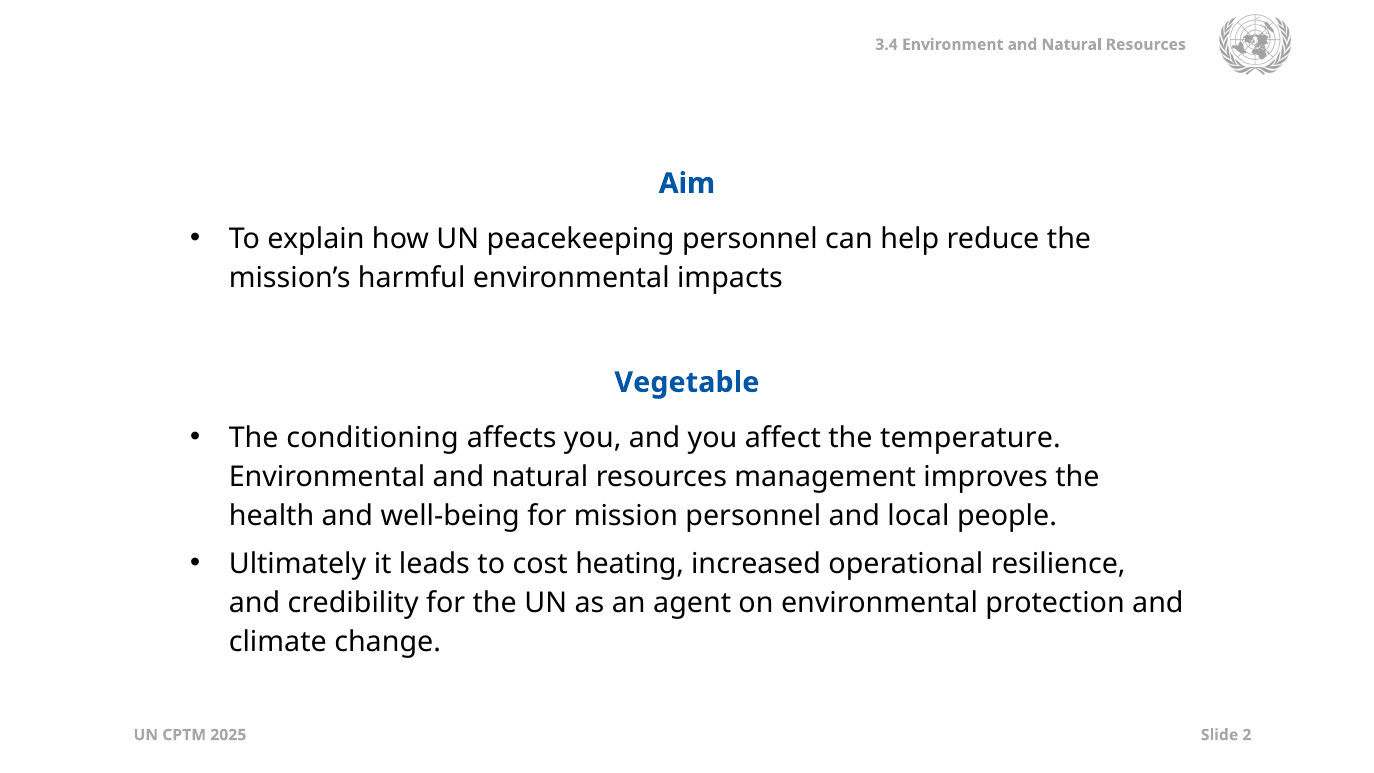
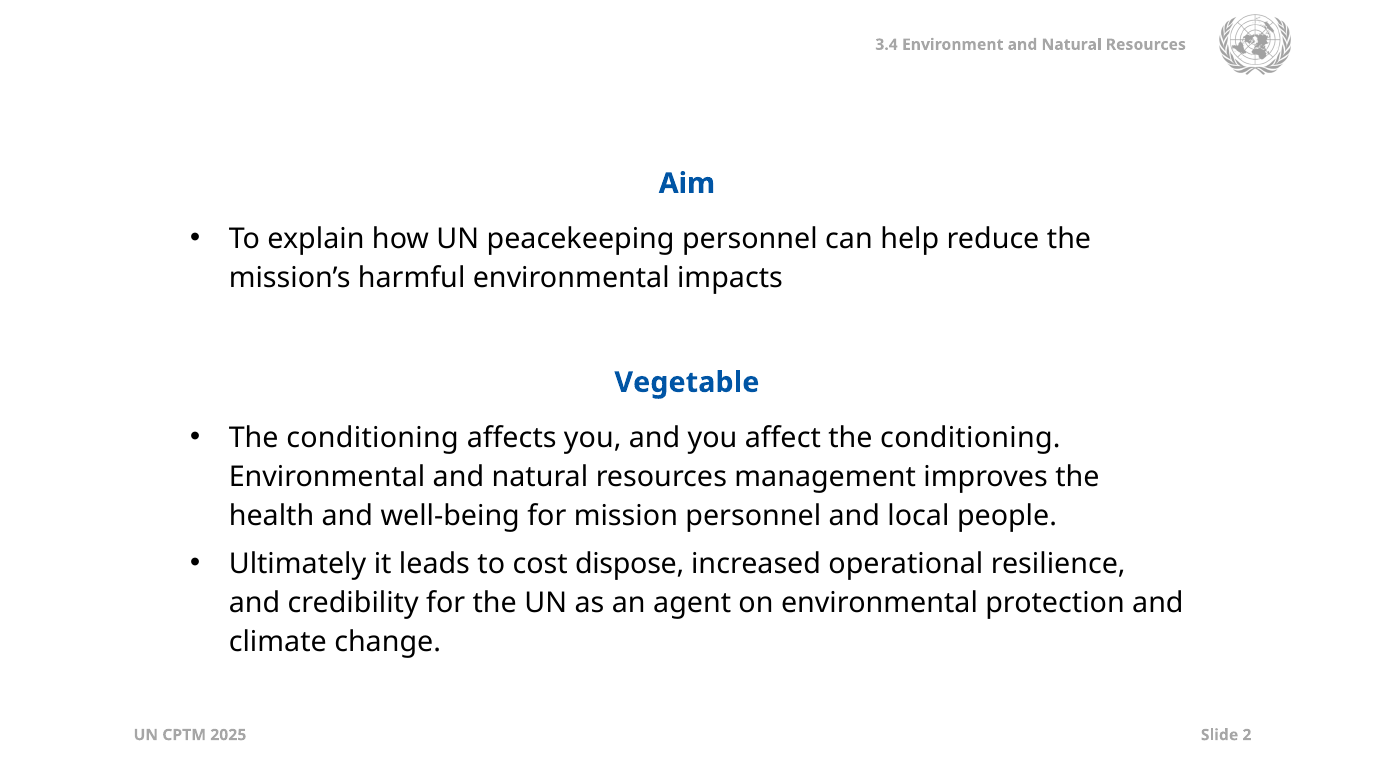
affect the temperature: temperature -> conditioning
heating: heating -> dispose
